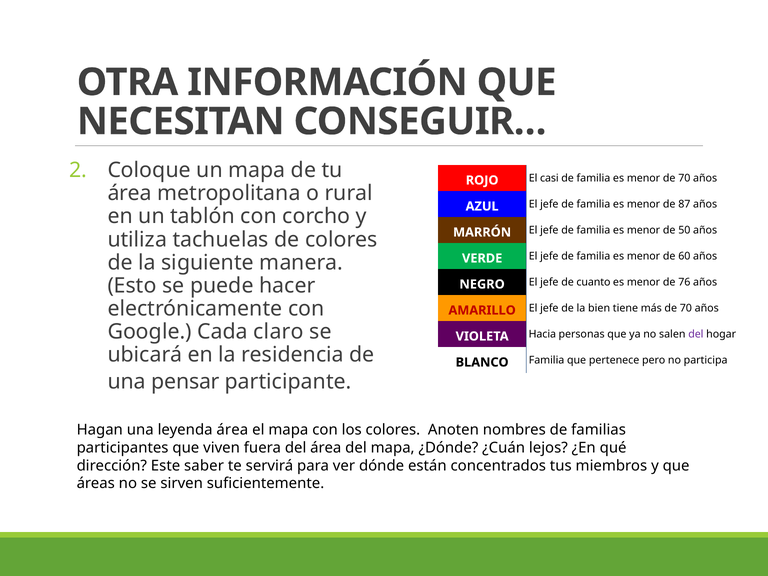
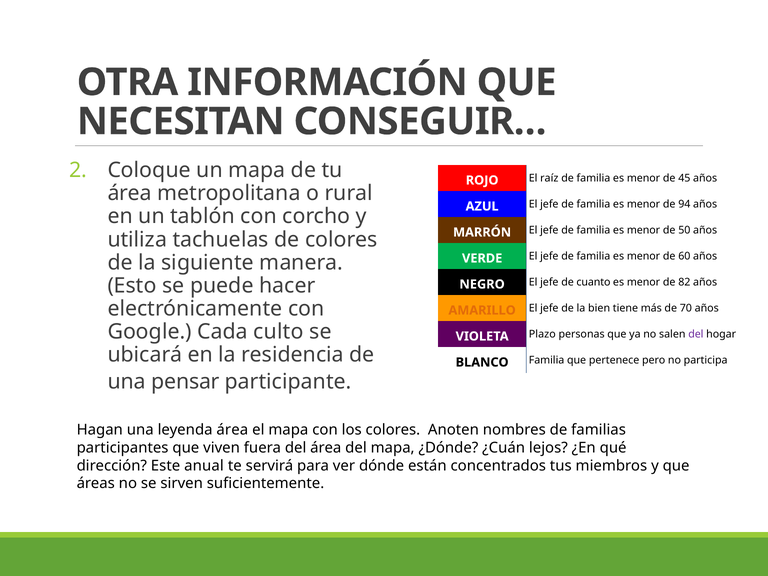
casi: casi -> raíz
menor de 70: 70 -> 45
87: 87 -> 94
76: 76 -> 82
AMARILLO colour: red -> orange
claro: claro -> culto
Hacia: Hacia -> Plazo
saber: saber -> anual
